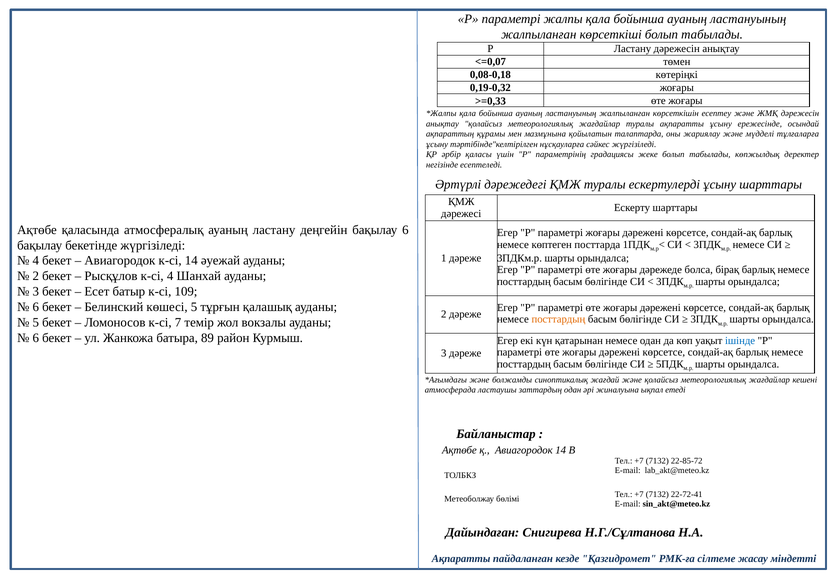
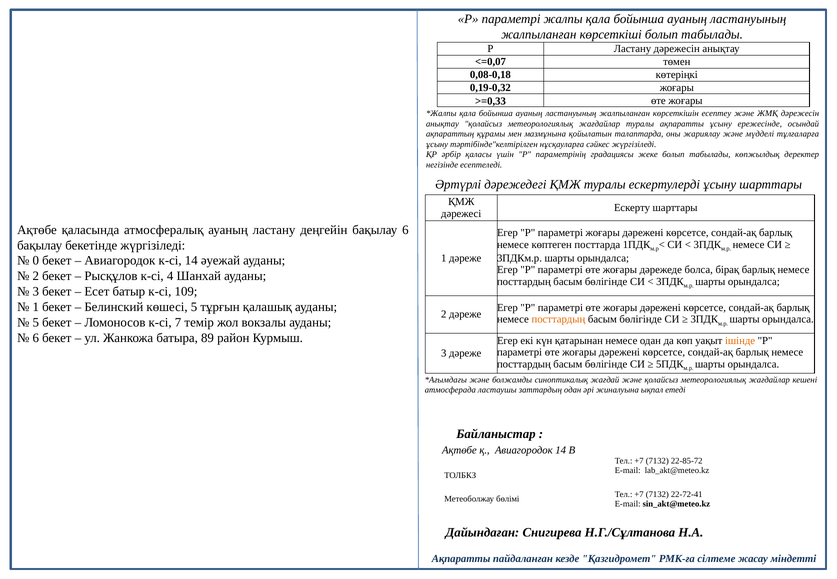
4 at (36, 261): 4 -> 0
6 at (36, 307): 6 -> 1
ішінде colour: blue -> orange
